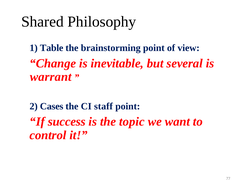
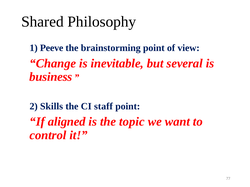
Table: Table -> Peeve
warrant: warrant -> business
Cases: Cases -> Skills
success: success -> aligned
